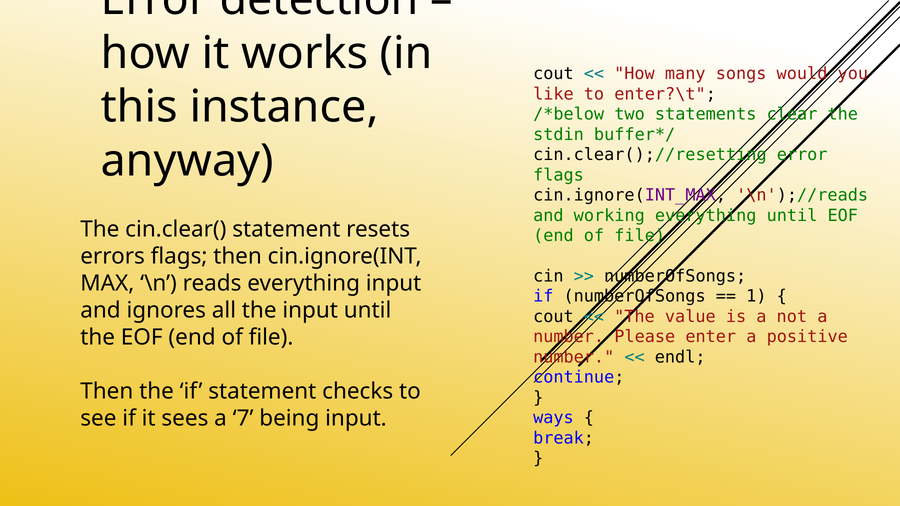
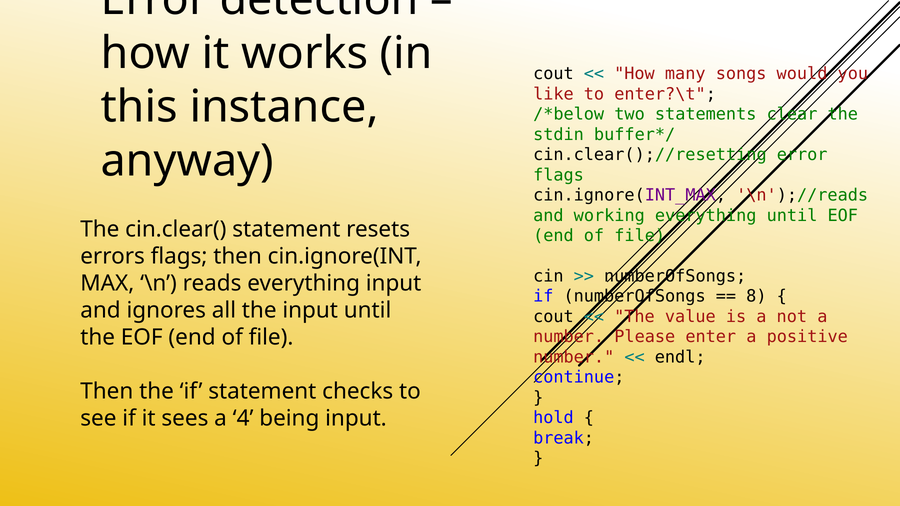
1: 1 -> 8
ways: ways -> hold
7: 7 -> 4
